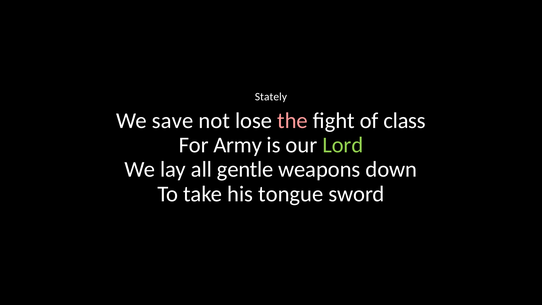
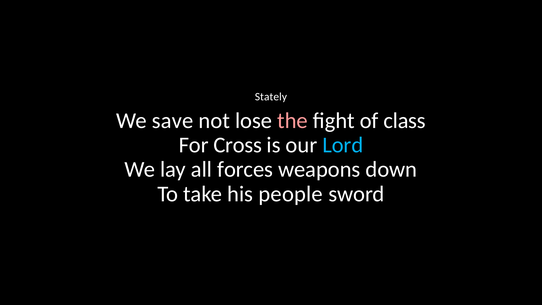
Army: Army -> Cross
Lord colour: light green -> light blue
gentle: gentle -> forces
tongue: tongue -> people
